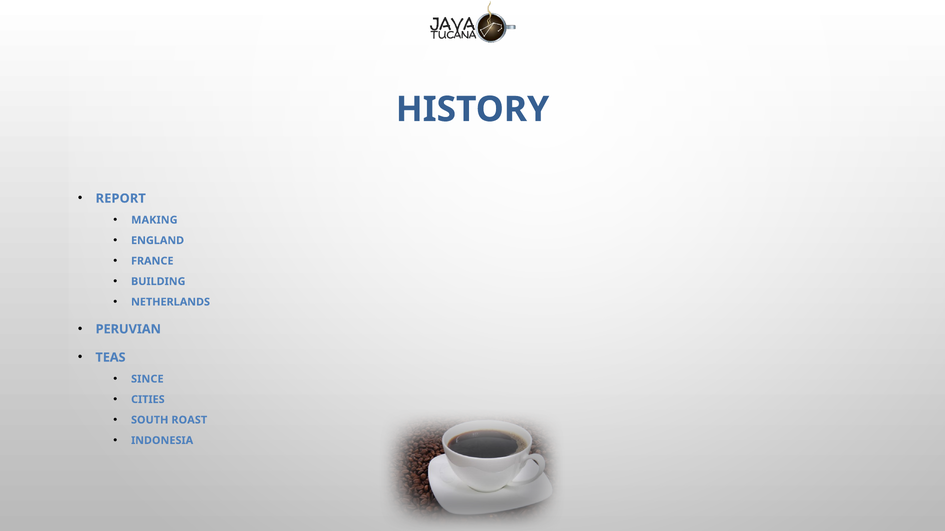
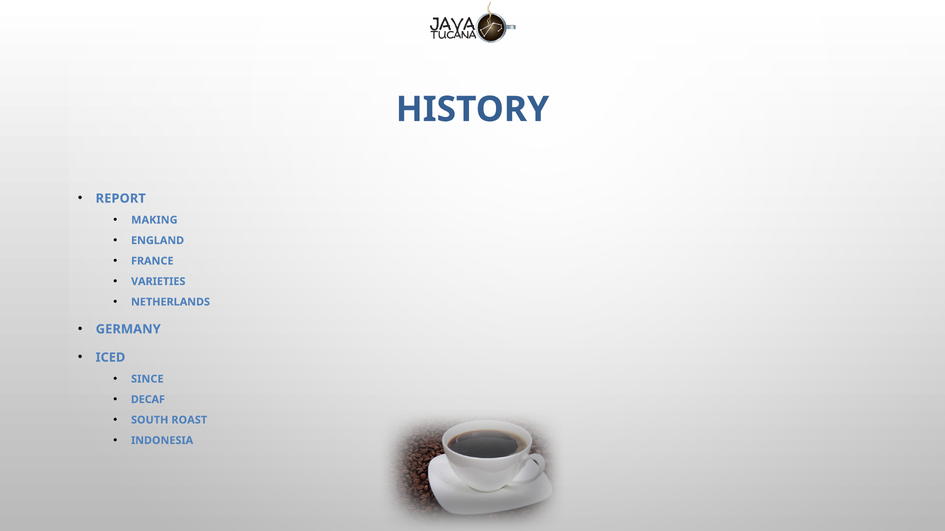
BUILDING: BUILDING -> VARIETIES
PERUVIAN: PERUVIAN -> GERMANY
TEAS: TEAS -> ICED
CITIES: CITIES -> DECAF
